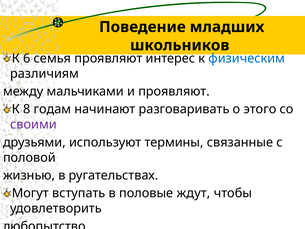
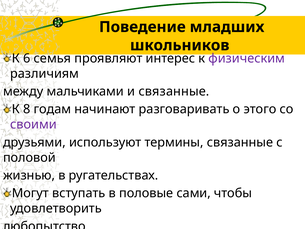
физическим colour: blue -> purple
и проявляют: проявляют -> связанные
ждут: ждут -> сами
